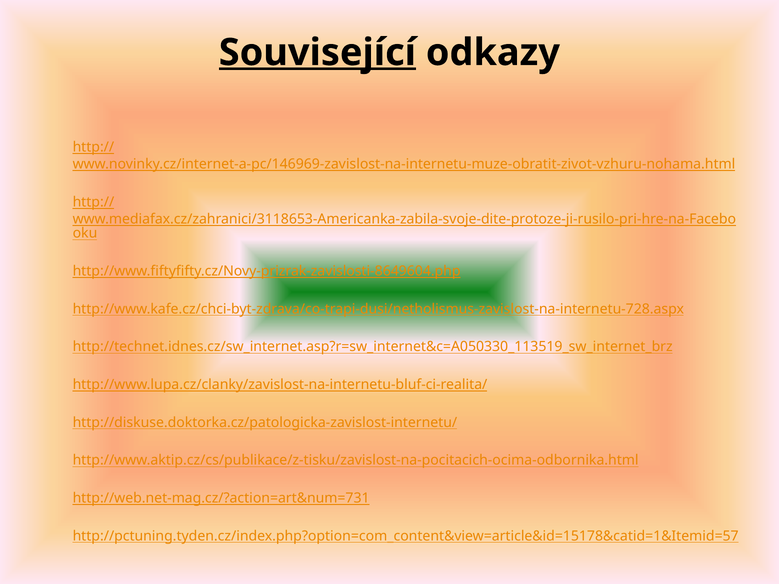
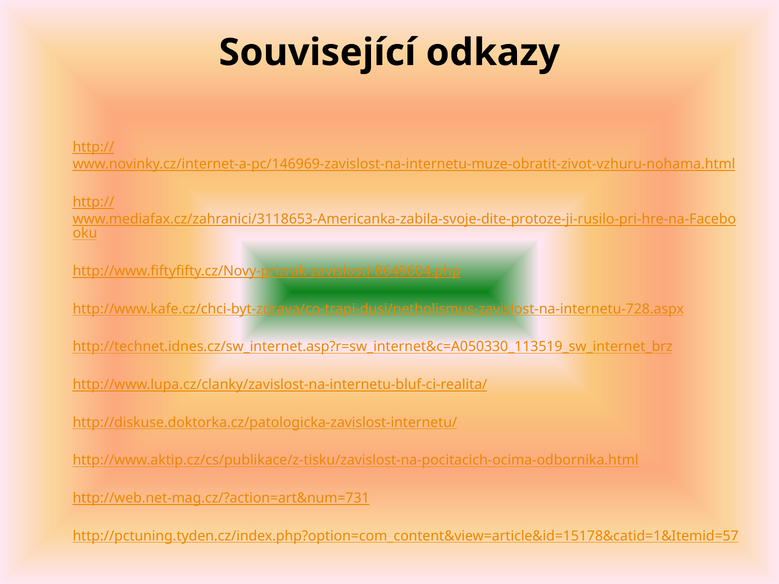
Související underline: present -> none
